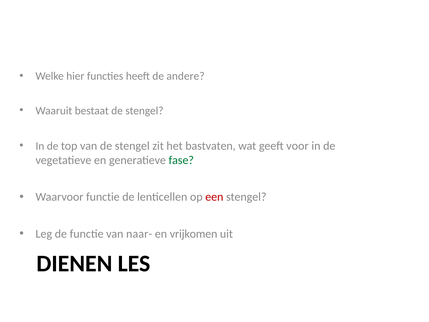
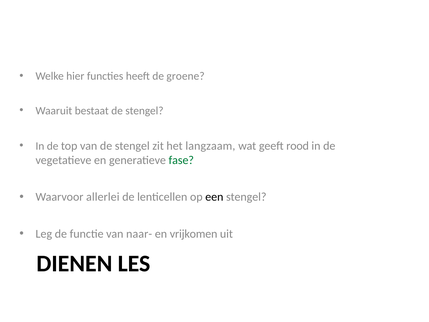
andere: andere -> groene
bastvaten: bastvaten -> langzaam
voor: voor -> rood
Waarvoor functie: functie -> allerlei
een colour: red -> black
